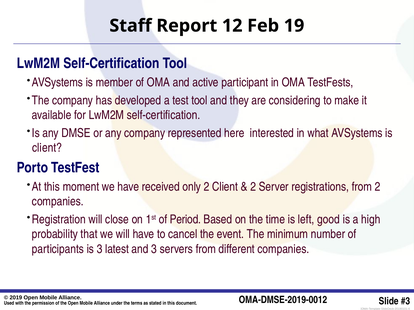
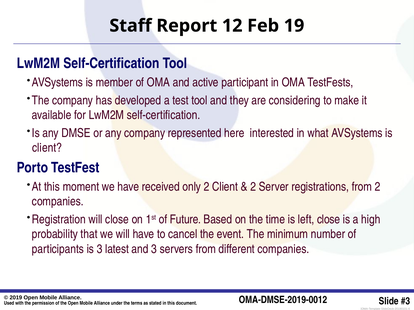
Period: Period -> Future
left good: good -> close
